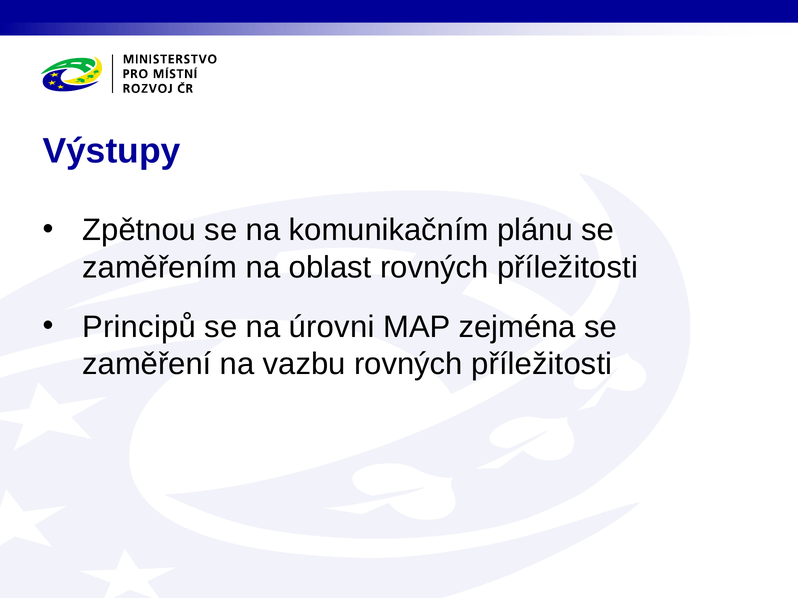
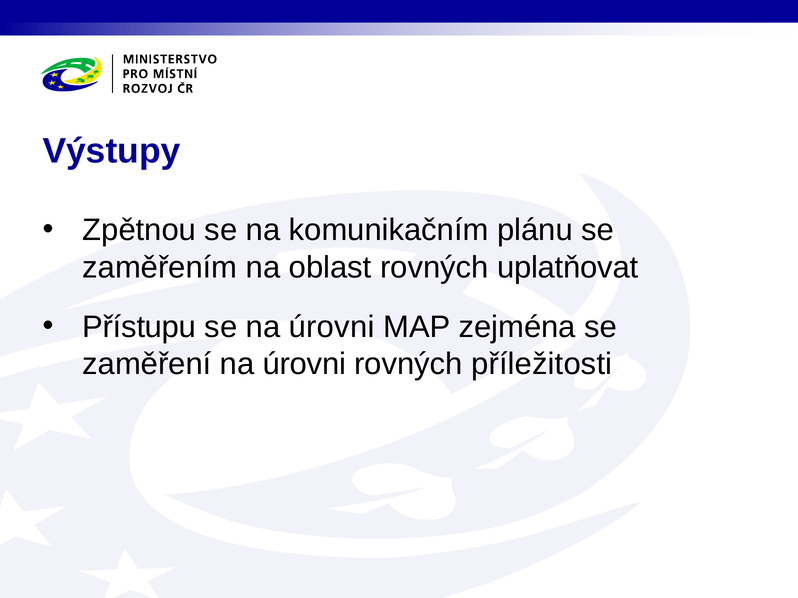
oblast rovných příležitosti: příležitosti -> uplatňovat
Principů: Principů -> Přístupu
zaměření na vazbu: vazbu -> úrovni
